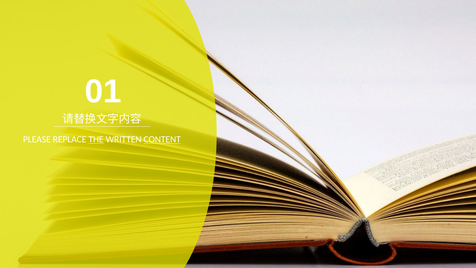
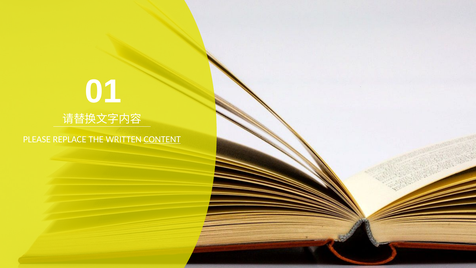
THE underline: present -> none
